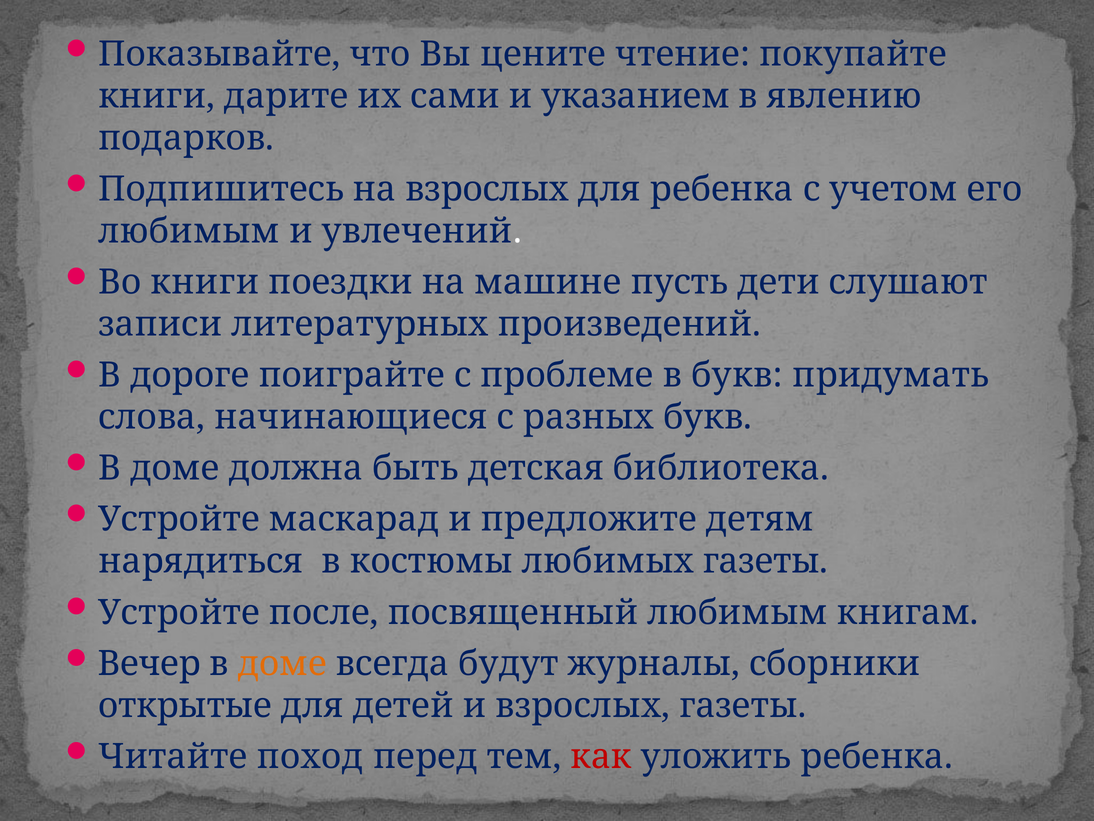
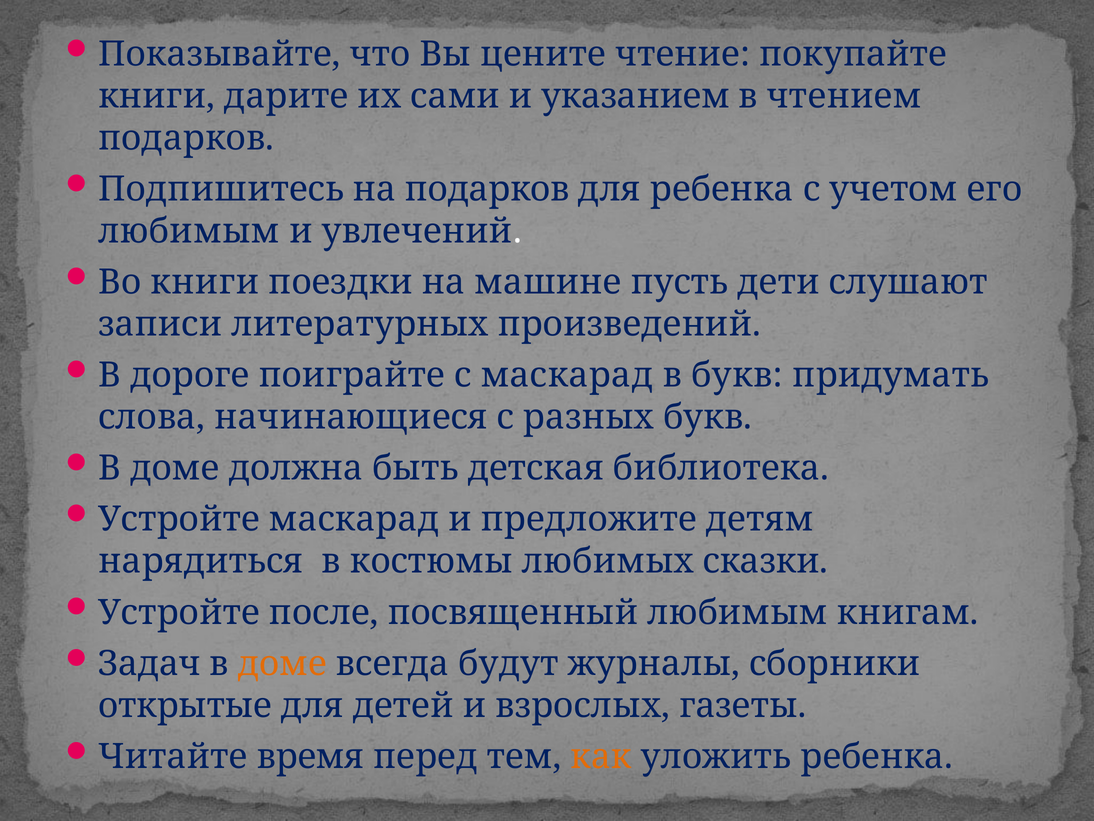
явлению: явлению -> чтением
на взрослых: взрослых -> подарков
с проблеме: проблеме -> маскарад
любимых газеты: газеты -> сказки
Вечер: Вечер -> Задач
поход: поход -> время
как colour: red -> orange
